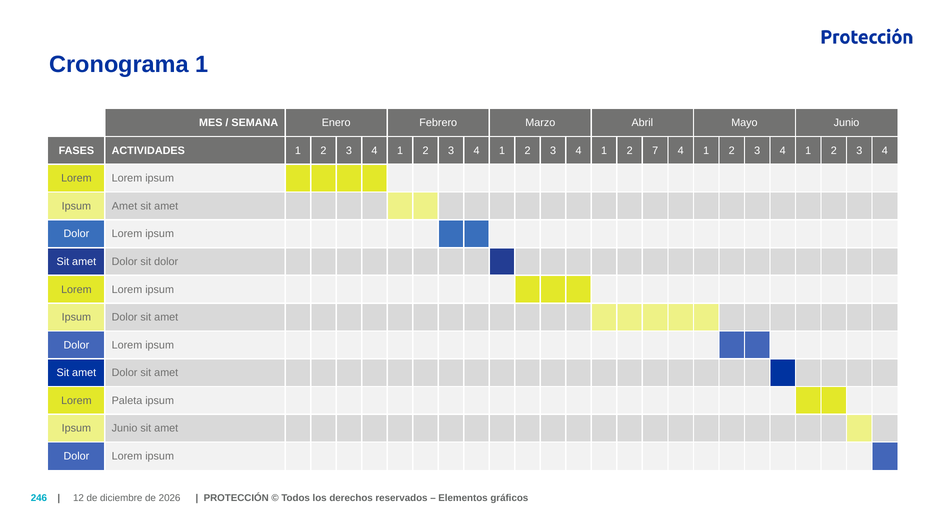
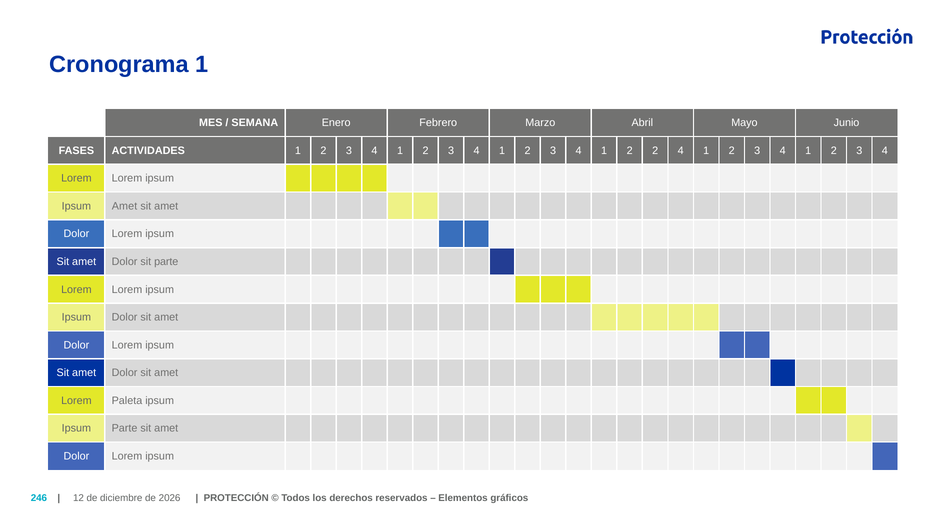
2 7: 7 -> 2
sit dolor: dolor -> parte
Ipsum Junio: Junio -> Parte
